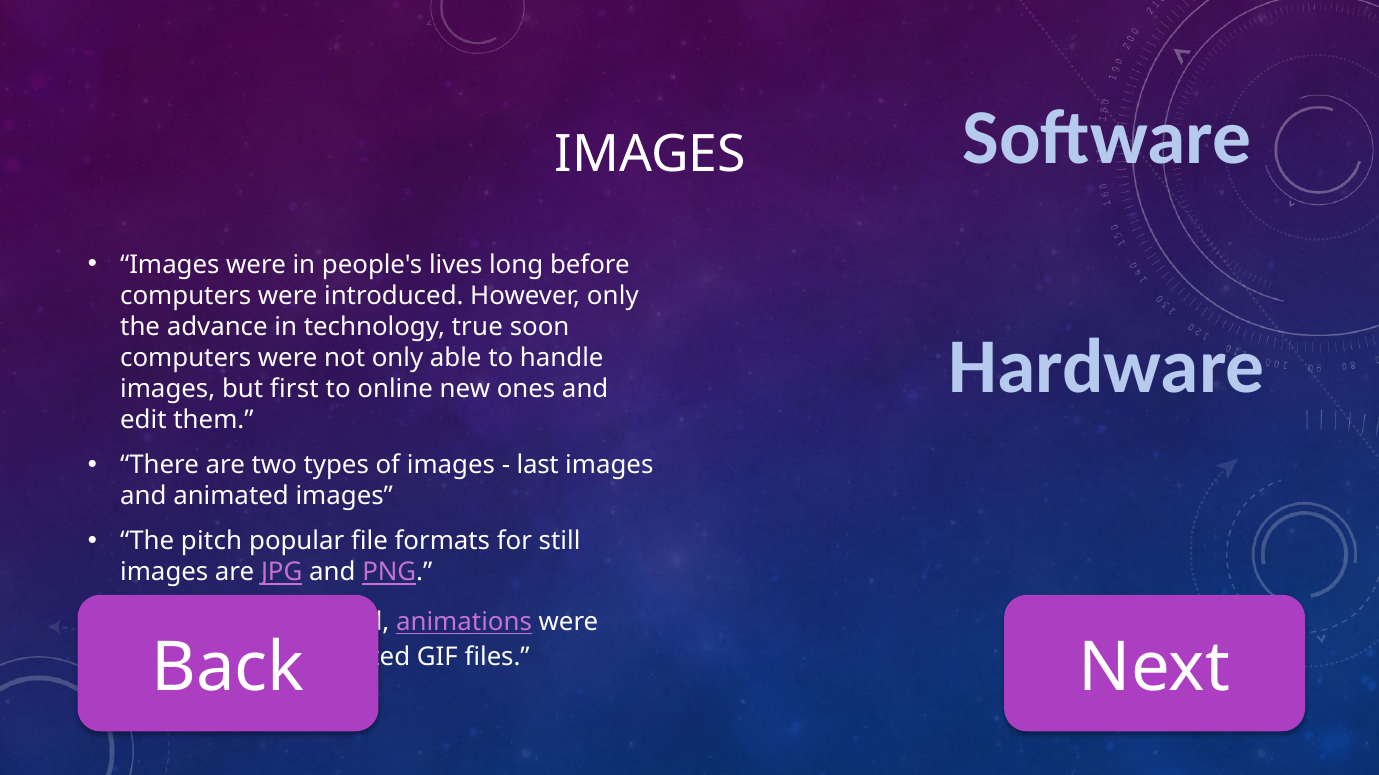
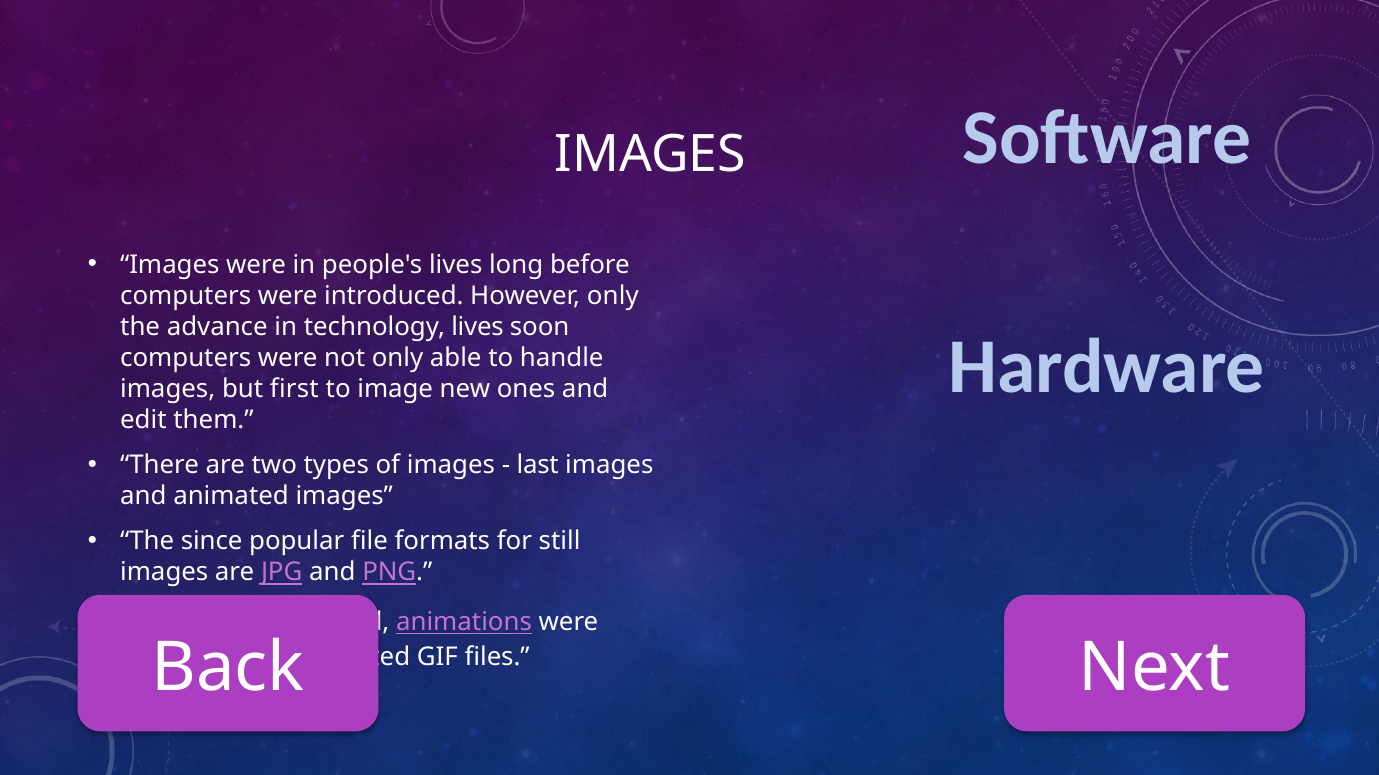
technology true: true -> lives
online: online -> image
pitch: pitch -> since
